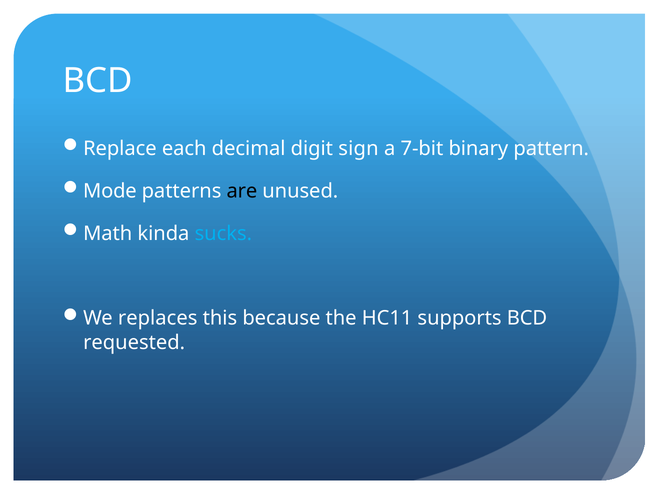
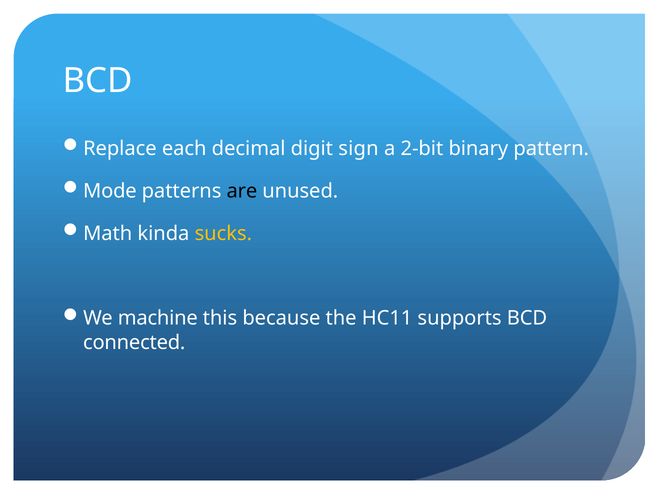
7-bit: 7-bit -> 2-bit
sucks colour: light blue -> yellow
replaces: replaces -> machine
requested: requested -> connected
